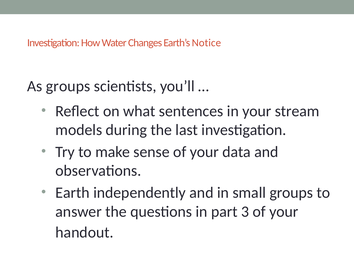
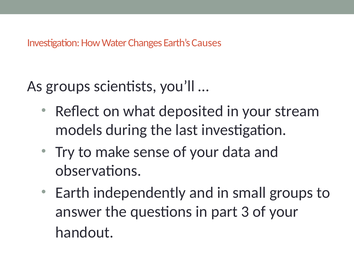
Notice: Notice -> Causes
sentences: sentences -> deposited
